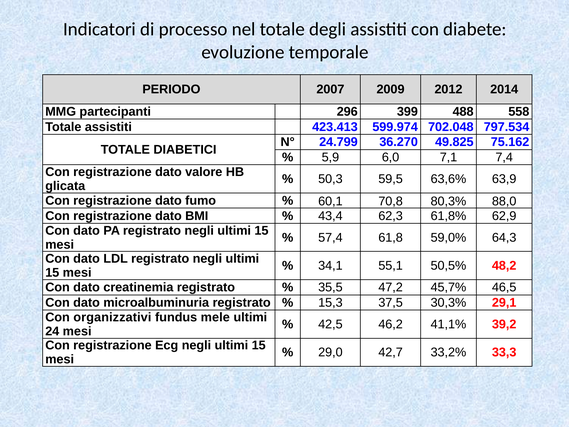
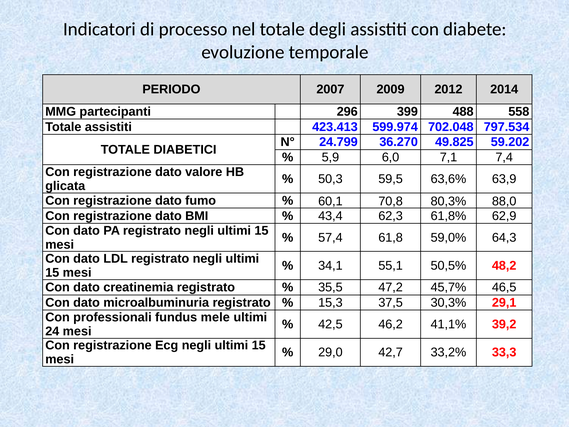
75.162: 75.162 -> 59.202
organizzativi: organizzativi -> professionali
